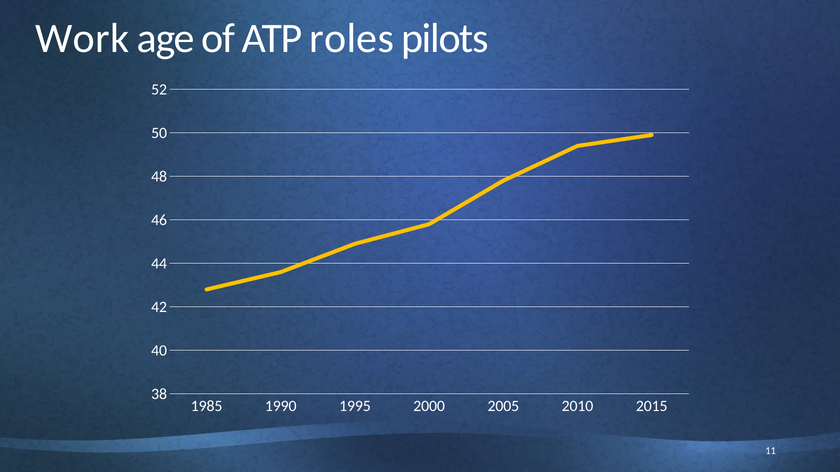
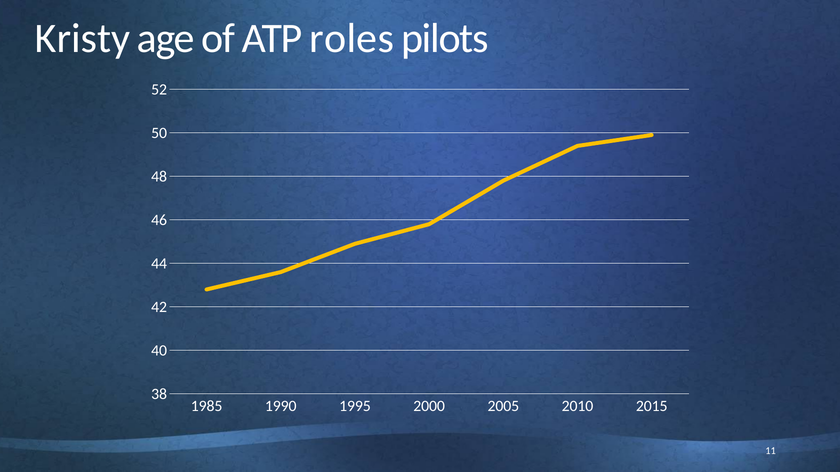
Work: Work -> Kristy
